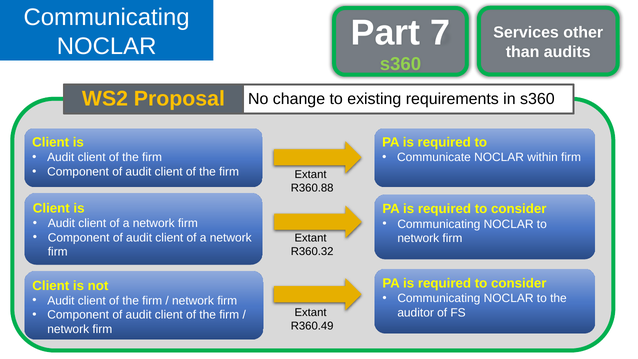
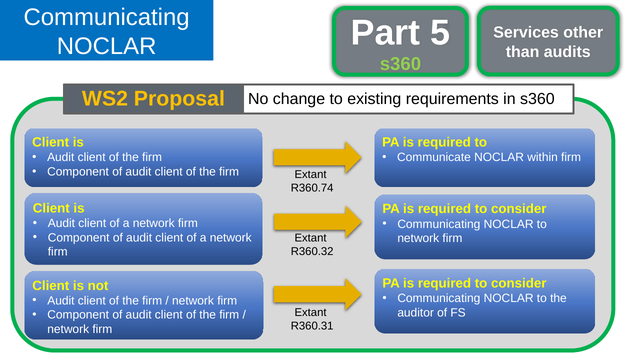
7: 7 -> 5
R360.88: R360.88 -> R360.74
R360.49: R360.49 -> R360.31
